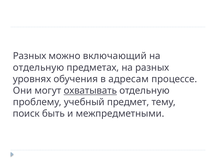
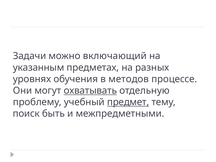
Разных at (30, 56): Разных -> Задачи
отдельную at (39, 68): отдельную -> указанным
адресам: адресам -> методов
предмет underline: none -> present
